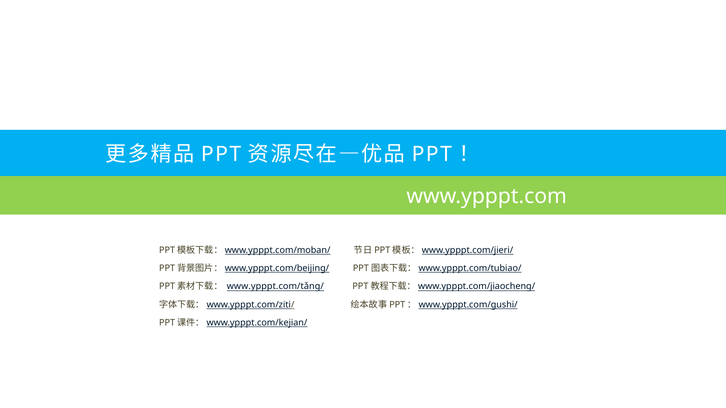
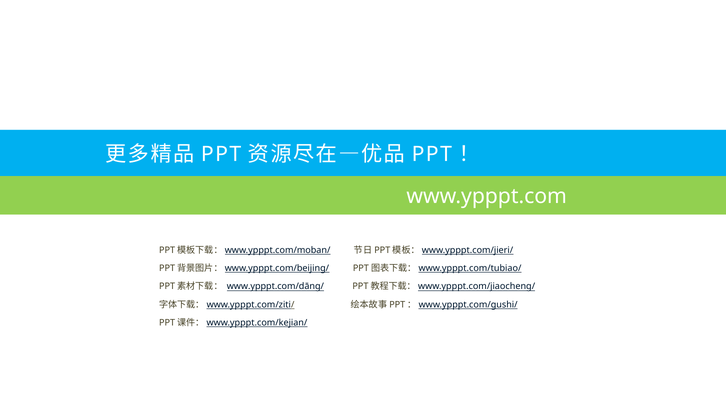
www.ypppt.com/tǎng/: www.ypppt.com/tǎng/ -> www.ypppt.com/dāng/
